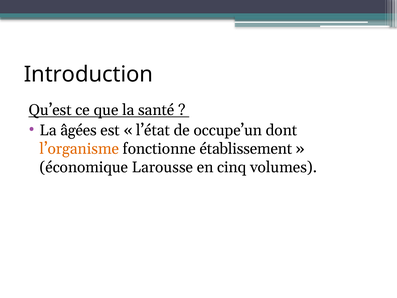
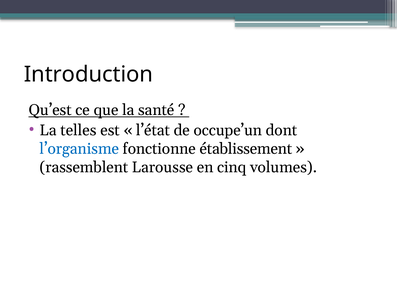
âgées: âgées -> telles
l’organisme colour: orange -> blue
économique: économique -> rassemblent
